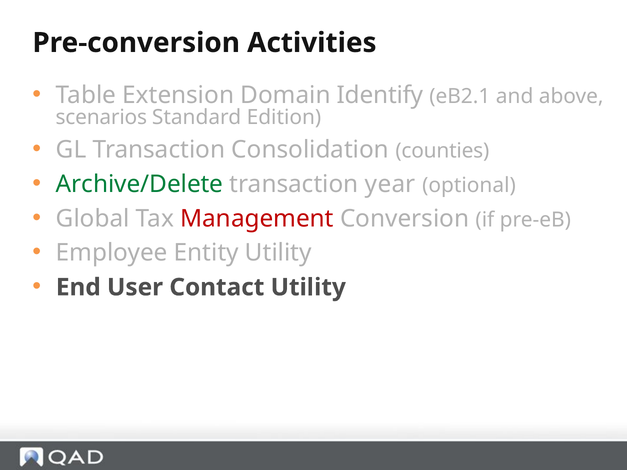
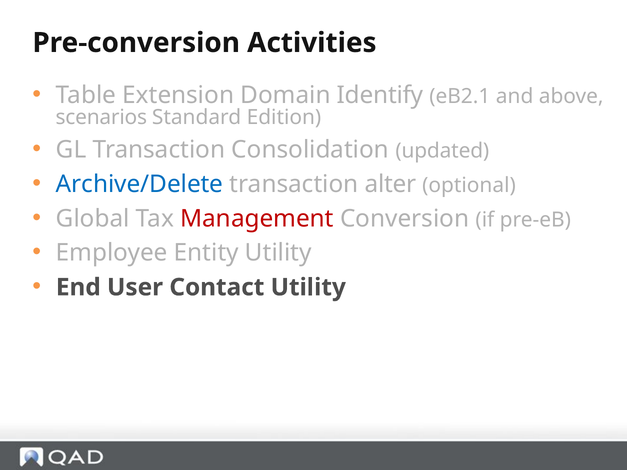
counties: counties -> updated
Archive/Delete colour: green -> blue
year: year -> alter
